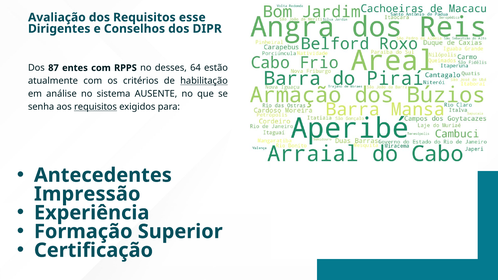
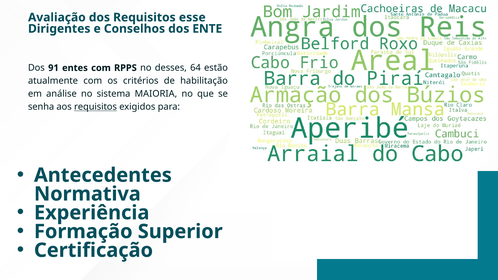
DIPR: DIPR -> ENTE
87: 87 -> 91
habilitação underline: present -> none
AUSENTE: AUSENTE -> MAIORIA
Impressão: Impressão -> Normativa
